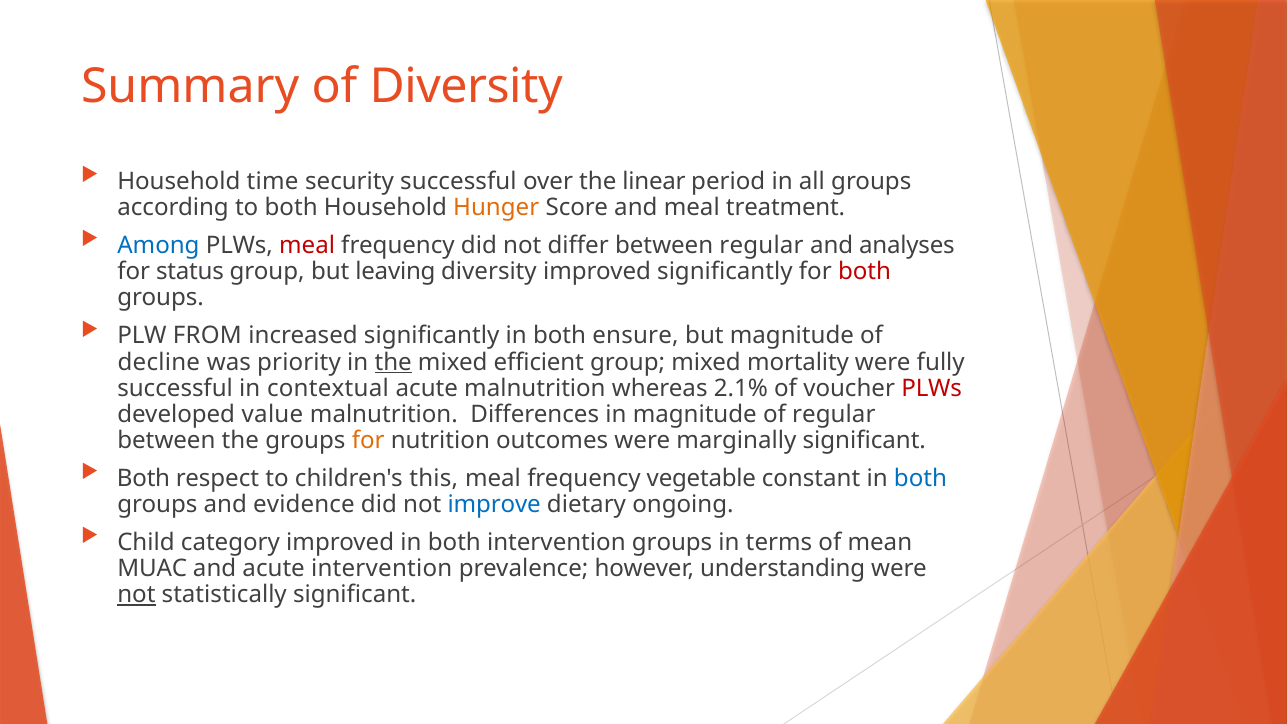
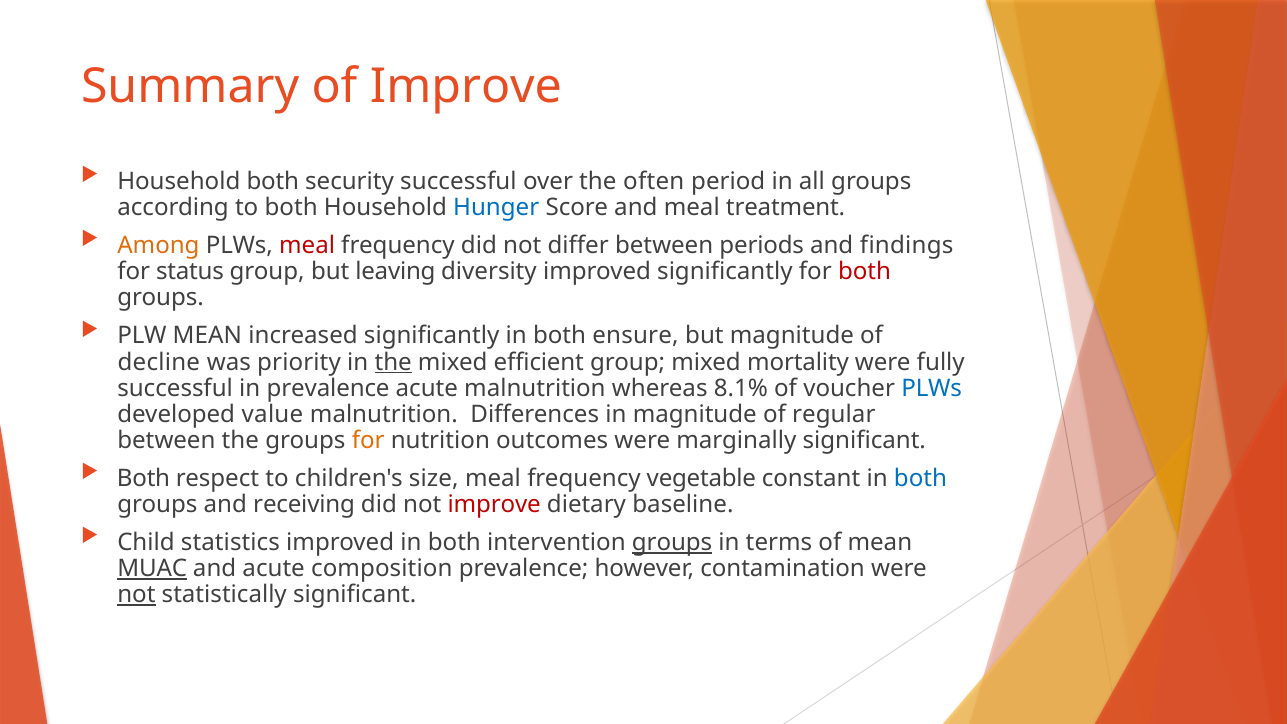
of Diversity: Diversity -> Improve
Household time: time -> both
linear: linear -> often
Hunger colour: orange -> blue
Among colour: blue -> orange
between regular: regular -> periods
analyses: analyses -> findings
PLW FROM: FROM -> MEAN
in contextual: contextual -> prevalence
2.1%: 2.1% -> 8.1%
PLWs at (932, 388) colour: red -> blue
this: this -> size
evidence: evidence -> receiving
improve at (494, 504) colour: blue -> red
ongoing: ongoing -> baseline
category: category -> statistics
groups at (672, 543) underline: none -> present
MUAC underline: none -> present
acute intervention: intervention -> composition
understanding: understanding -> contamination
